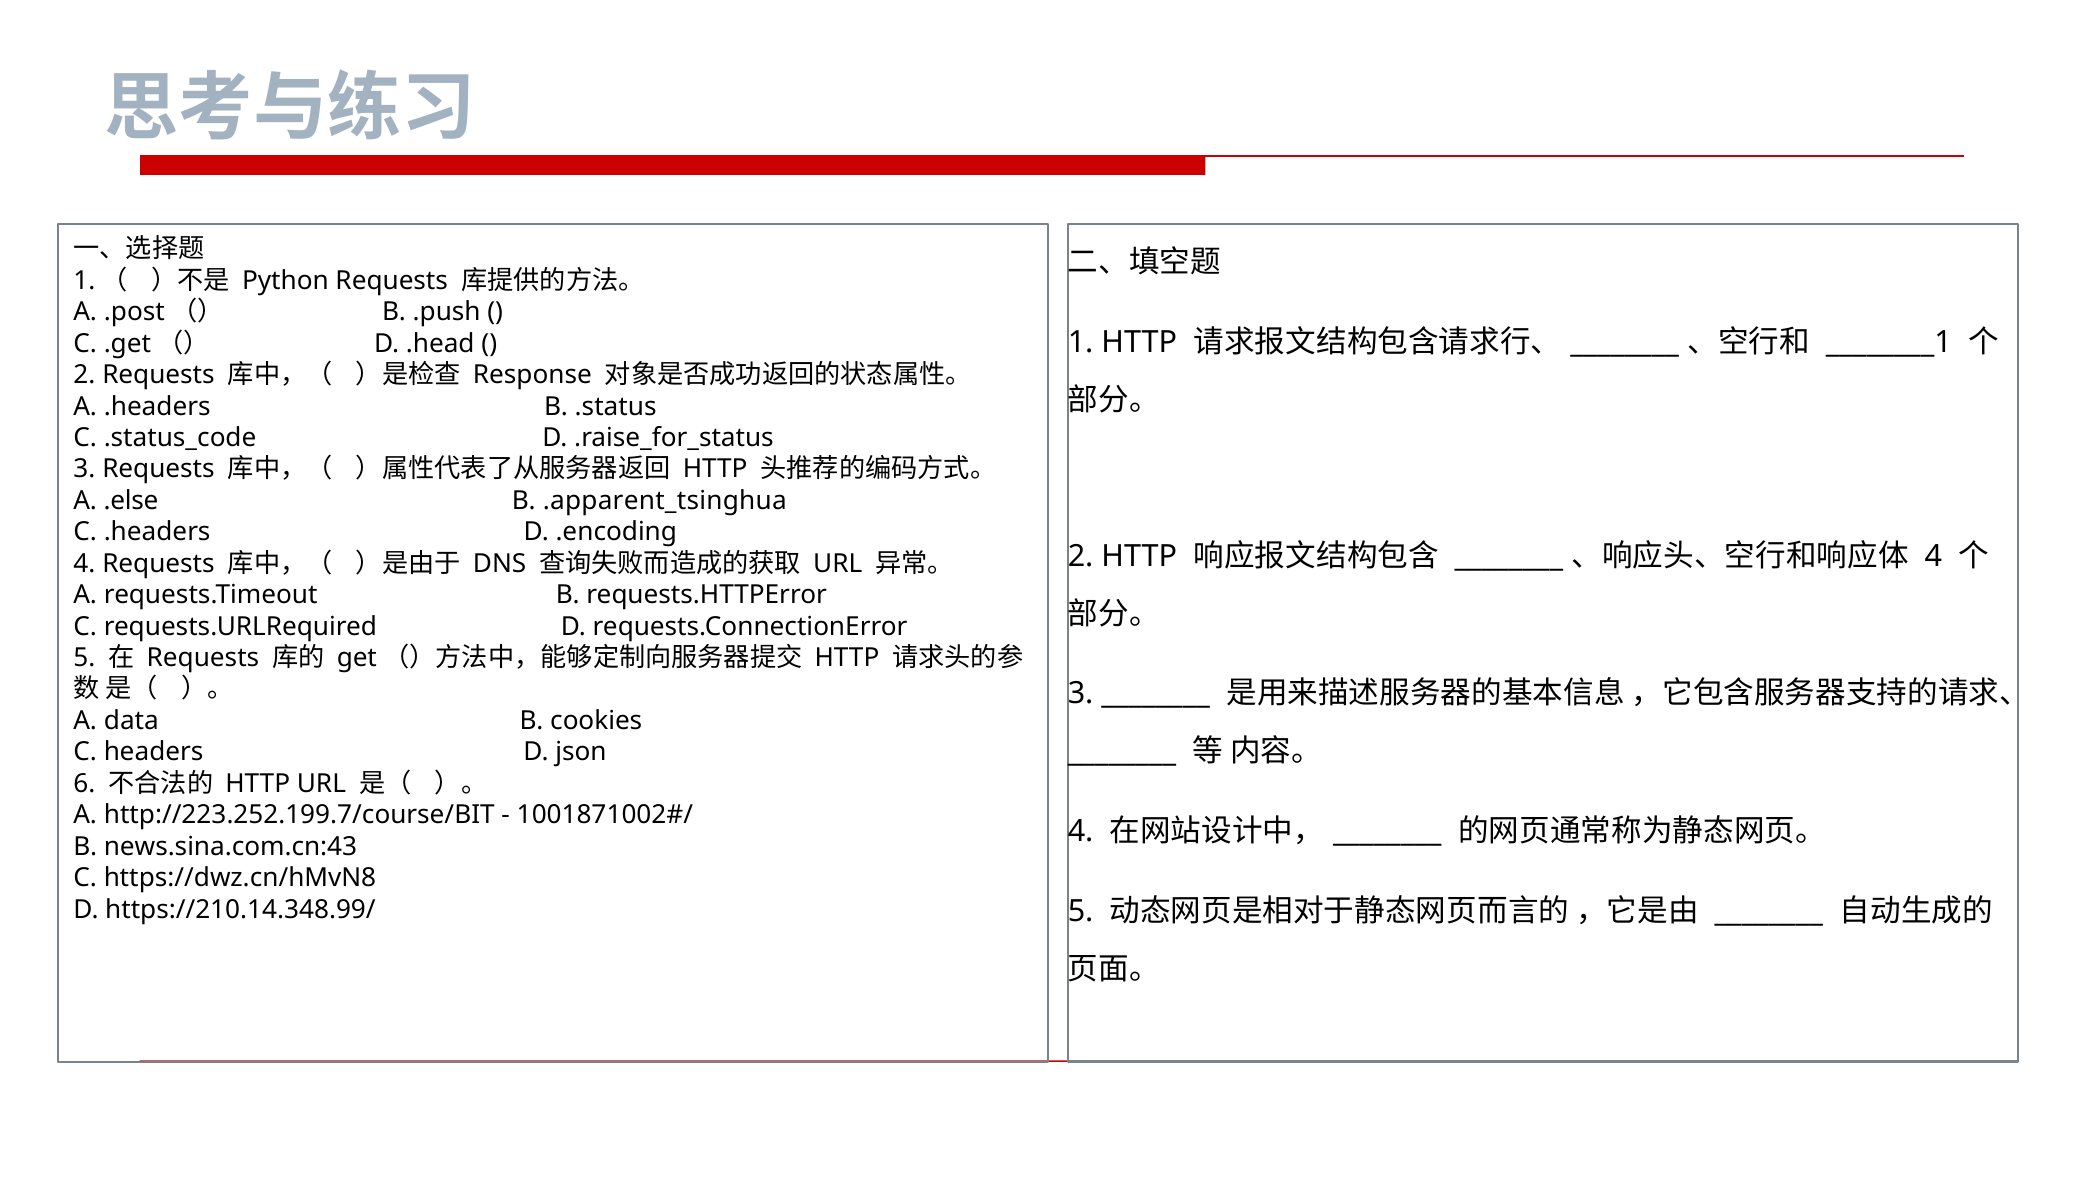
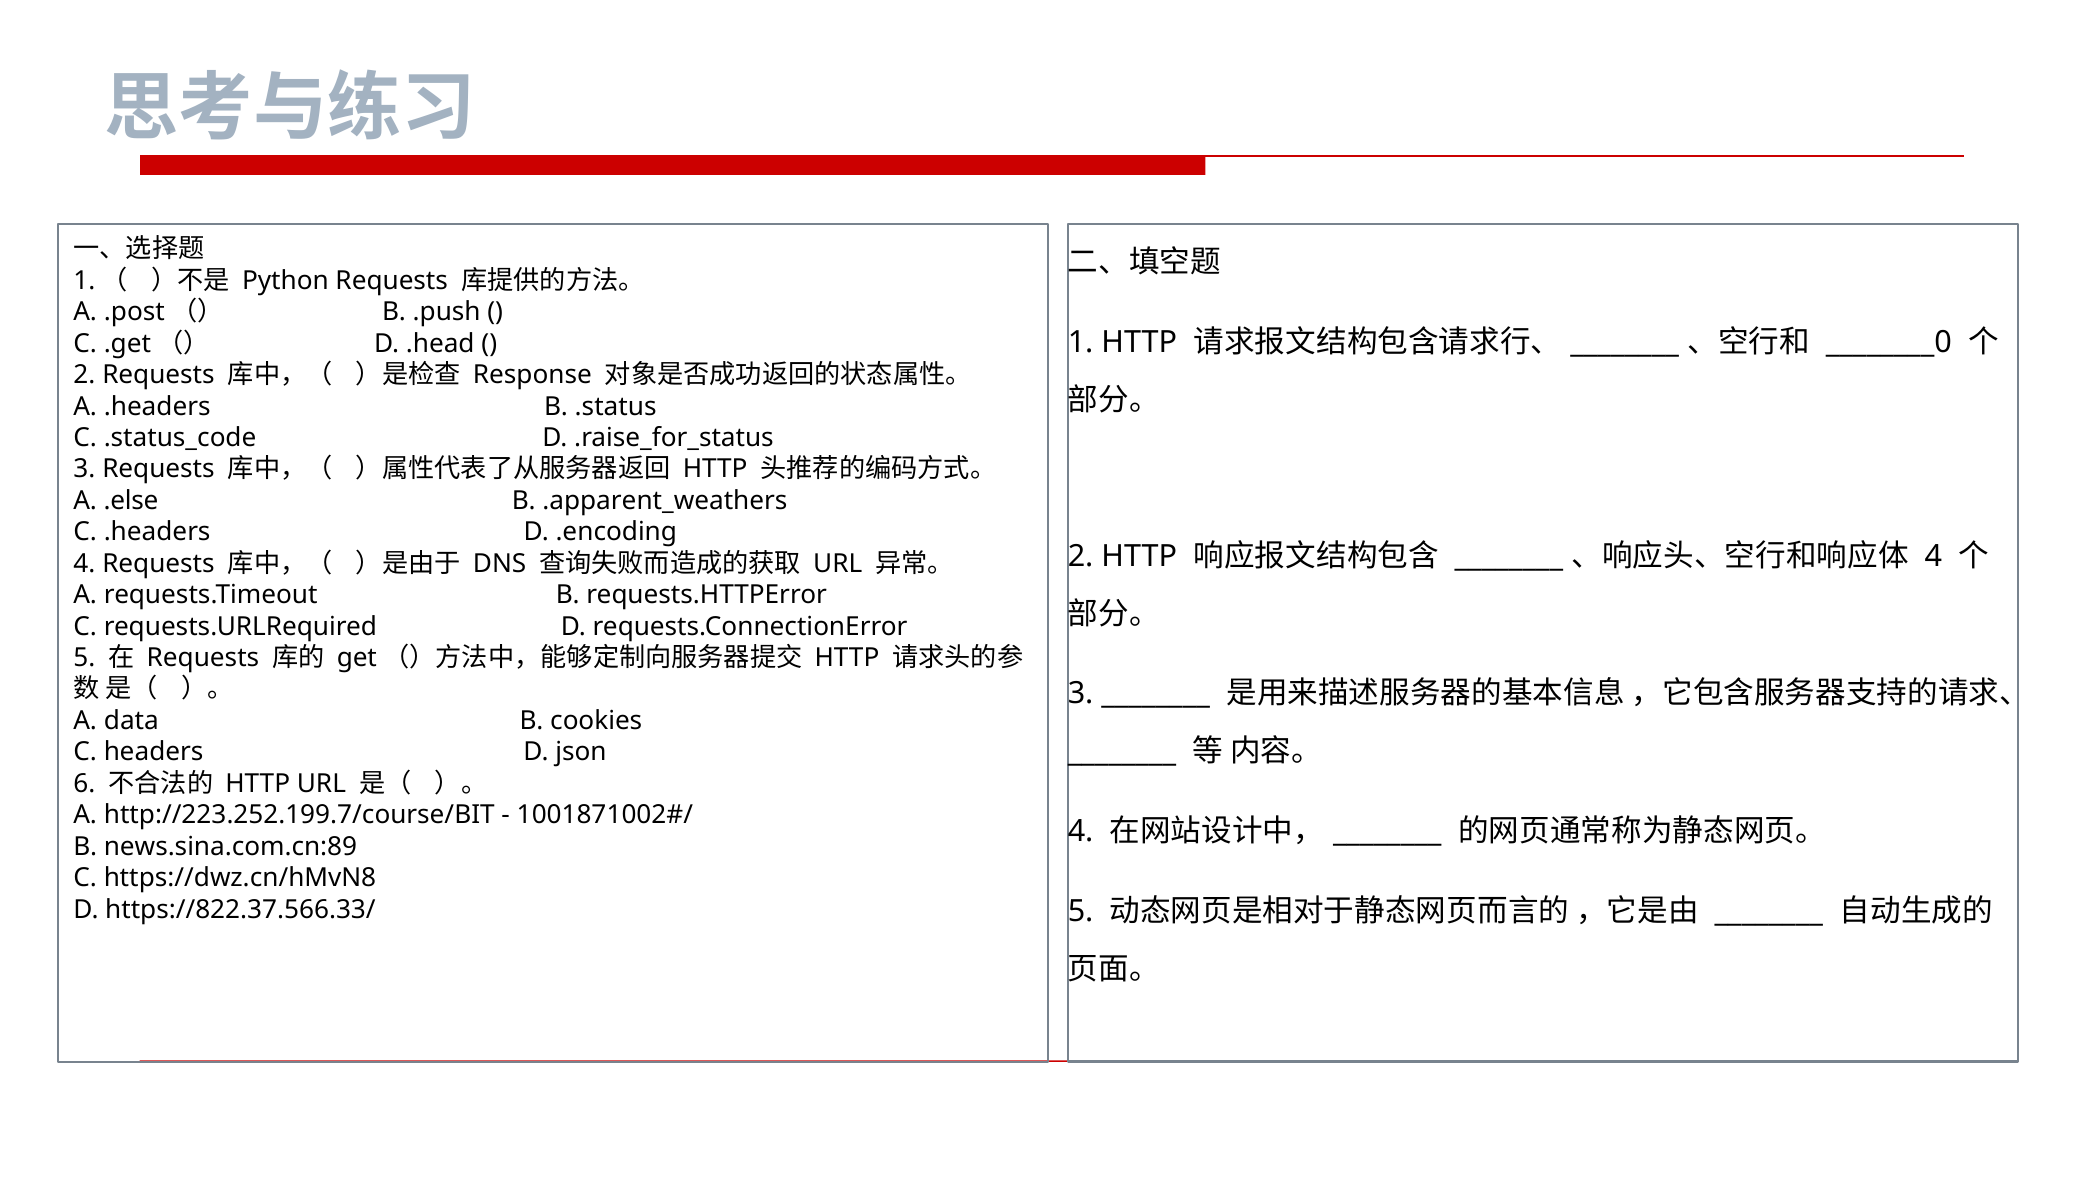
________1: ________1 -> ________0
.apparent_tsinghua: .apparent_tsinghua -> .apparent_weathers
news.sina.com.cn:43: news.sina.com.cn:43 -> news.sina.com.cn:89
https://210.14.348.99/: https://210.14.348.99/ -> https://822.37.566.33/
